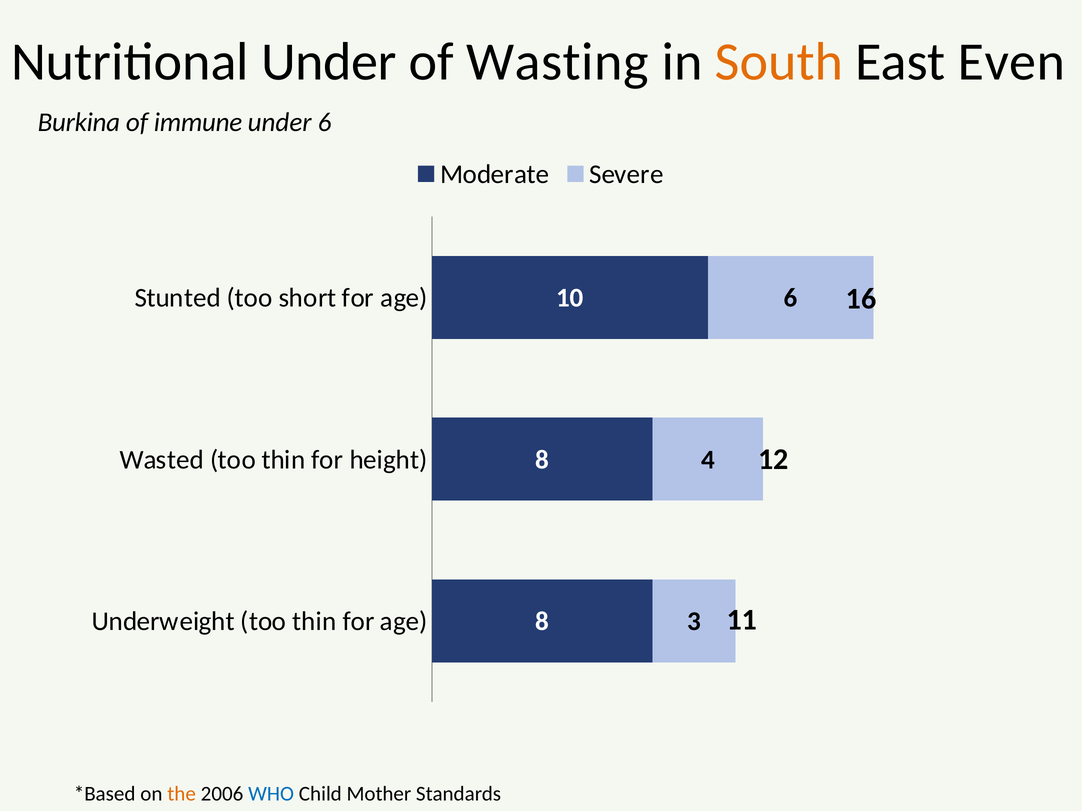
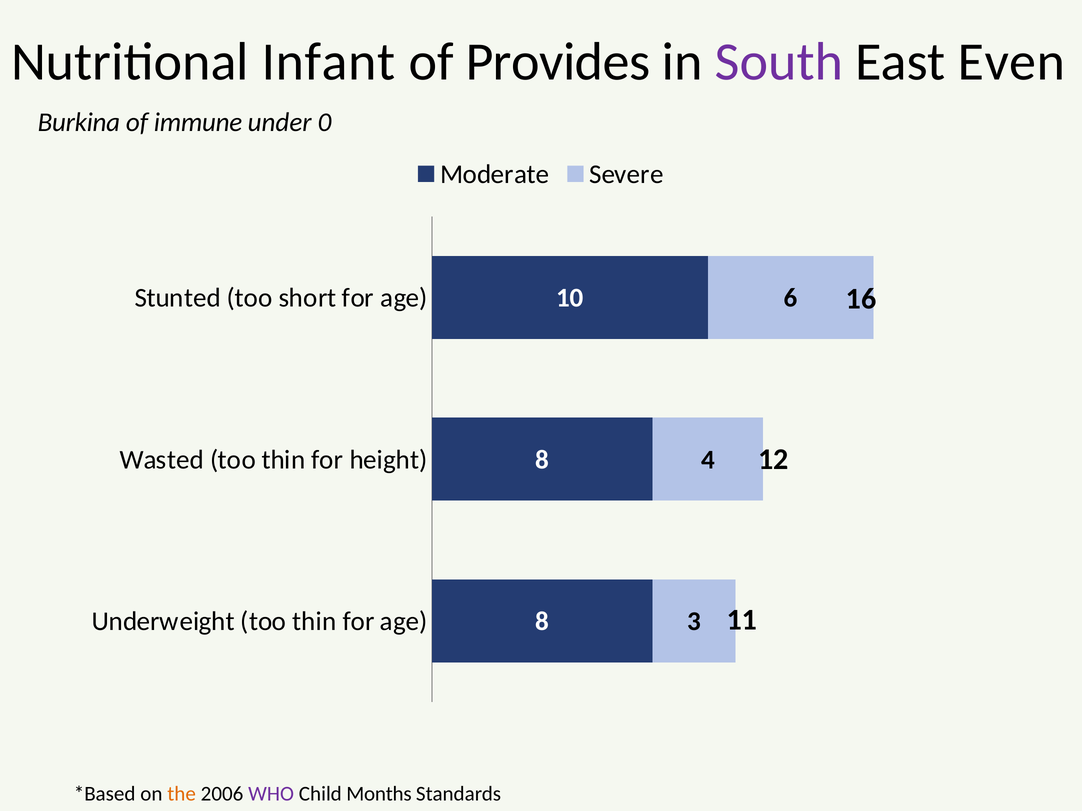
Nutritional Under: Under -> Infant
Wasting: Wasting -> Provides
South colour: orange -> purple
under 6: 6 -> 0
WHO colour: blue -> purple
Mother: Mother -> Months
